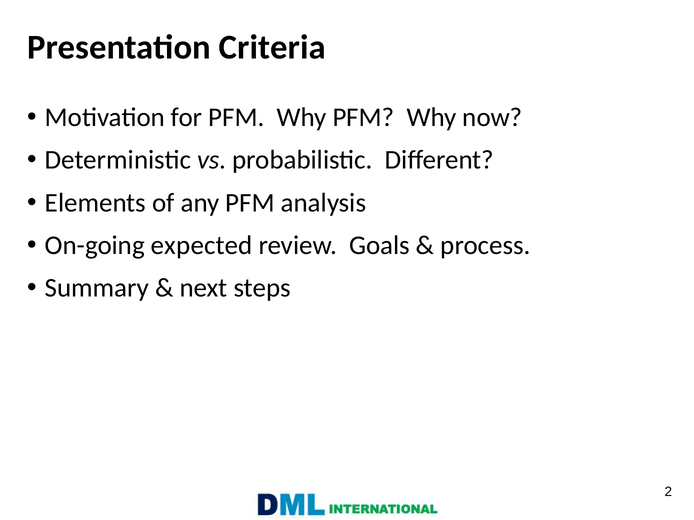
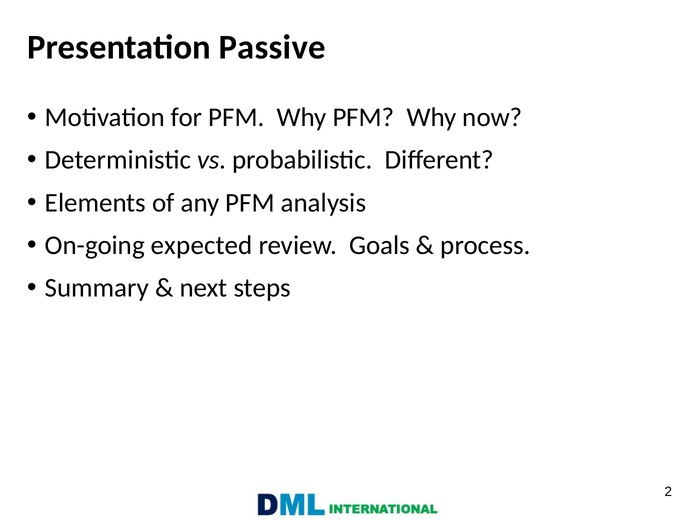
Criteria: Criteria -> Passive
